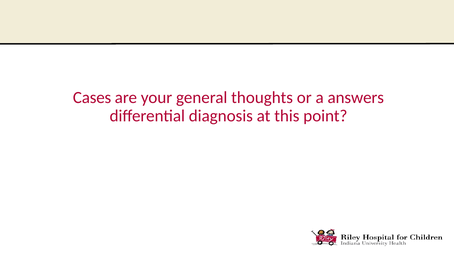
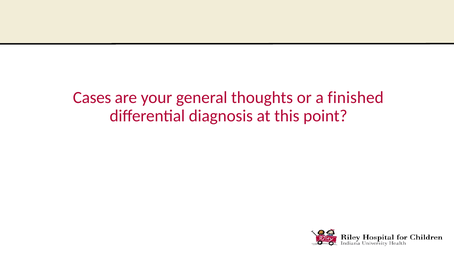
answers: answers -> finished
